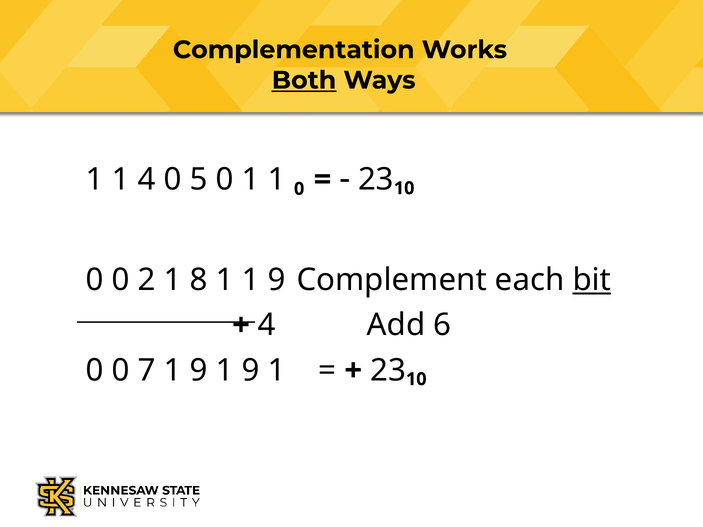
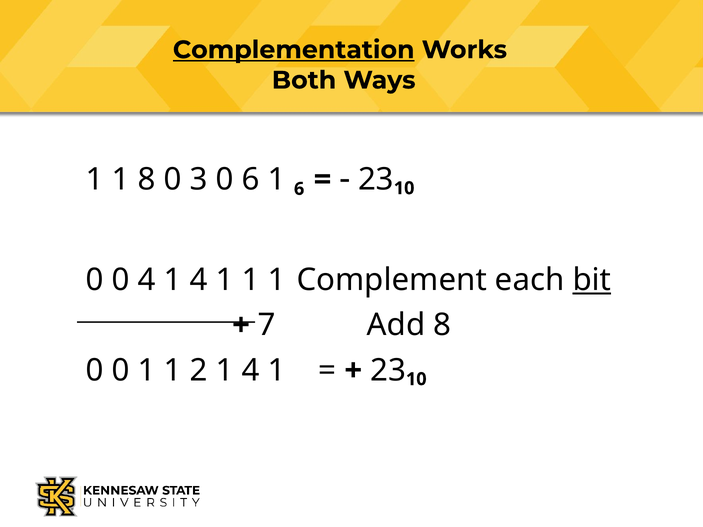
Complementation underline: none -> present
Both underline: present -> none
1 4: 4 -> 8
5: 5 -> 3
0 1: 1 -> 6
1 0: 0 -> 6
0 2: 2 -> 4
8 at (199, 280): 8 -> 4
1 1 9: 9 -> 1
4 at (267, 325): 4 -> 7
Add 6: 6 -> 8
0 7: 7 -> 1
9 at (199, 371): 9 -> 2
9 at (251, 371): 9 -> 4
